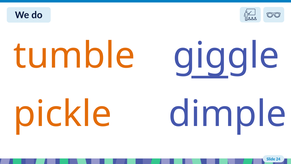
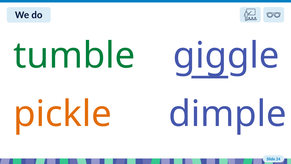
tumble colour: orange -> green
